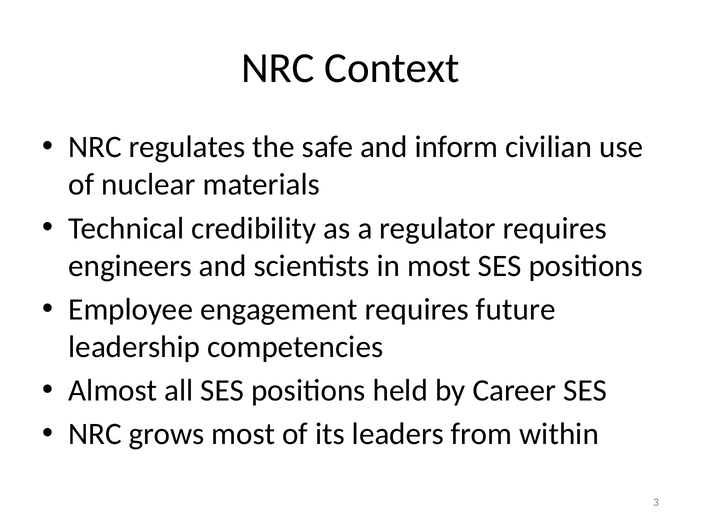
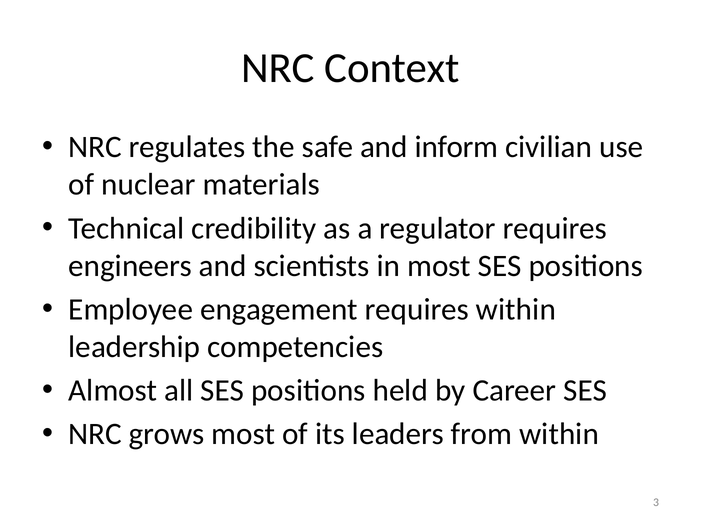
requires future: future -> within
